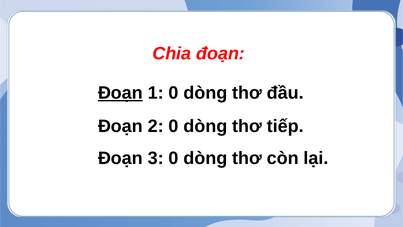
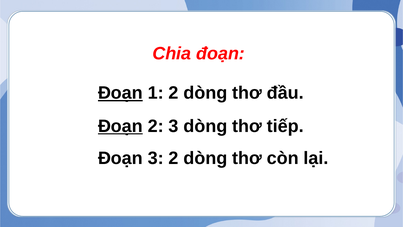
1 0: 0 -> 2
Đoạn at (120, 126) underline: none -> present
2 0: 0 -> 3
3 0: 0 -> 2
